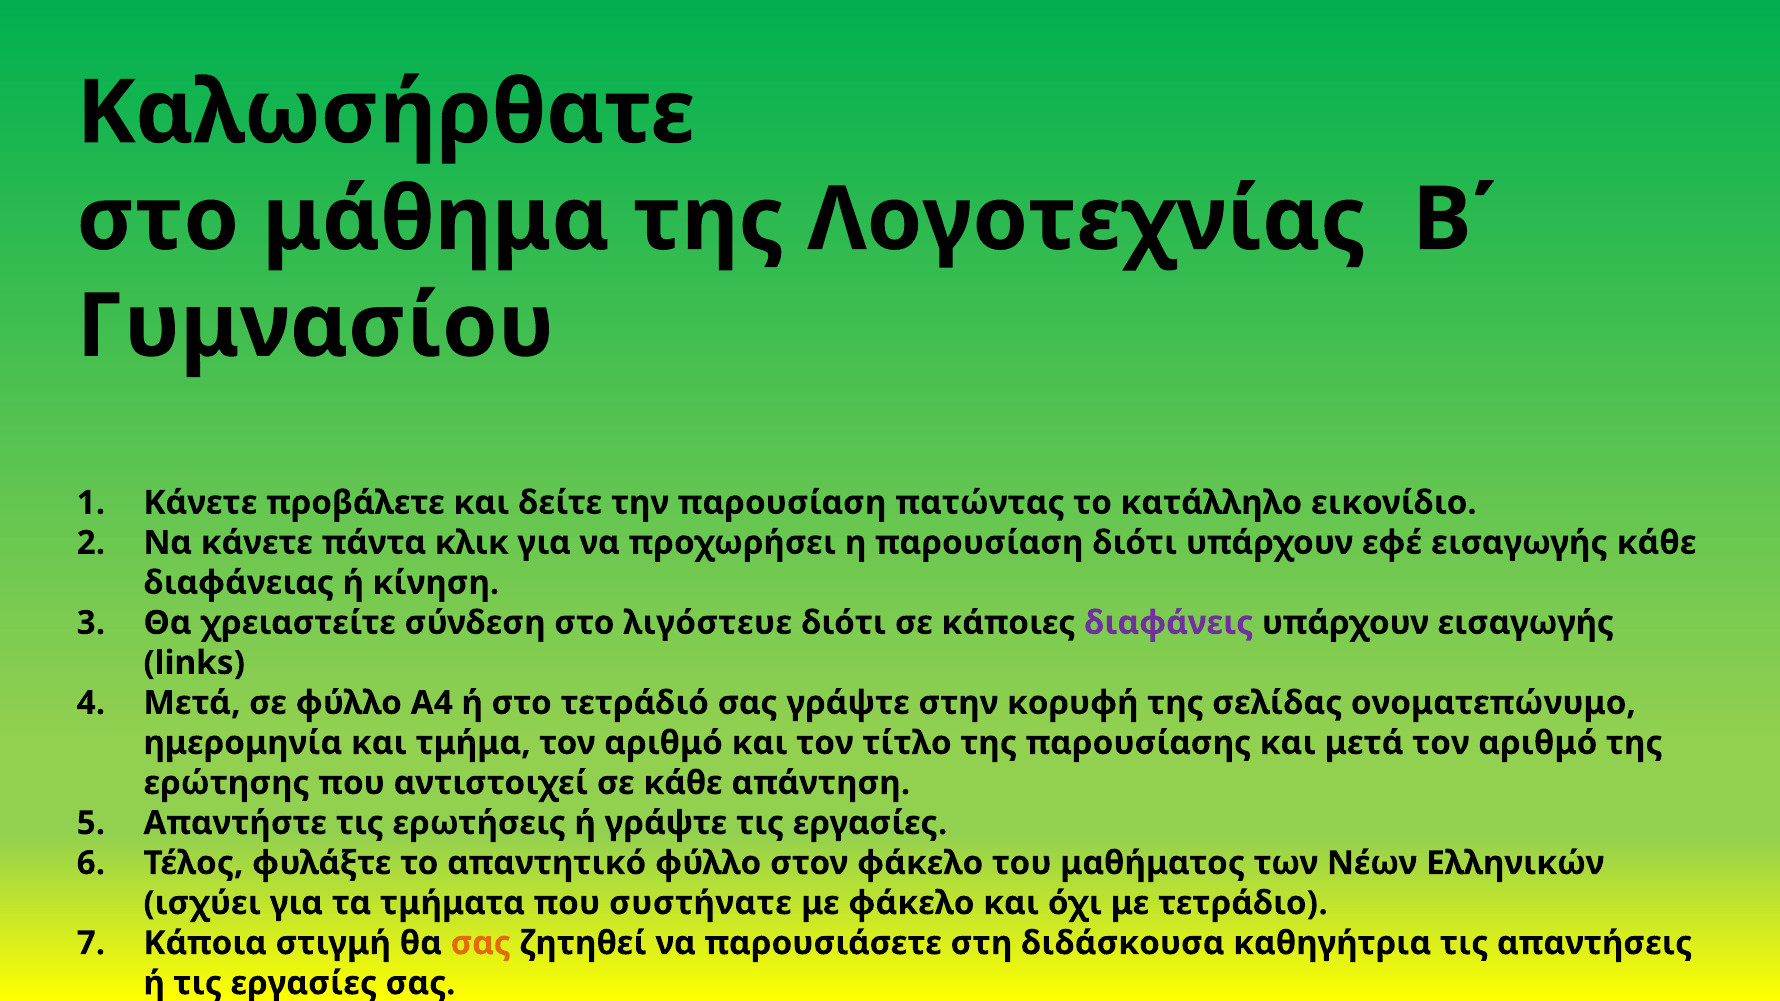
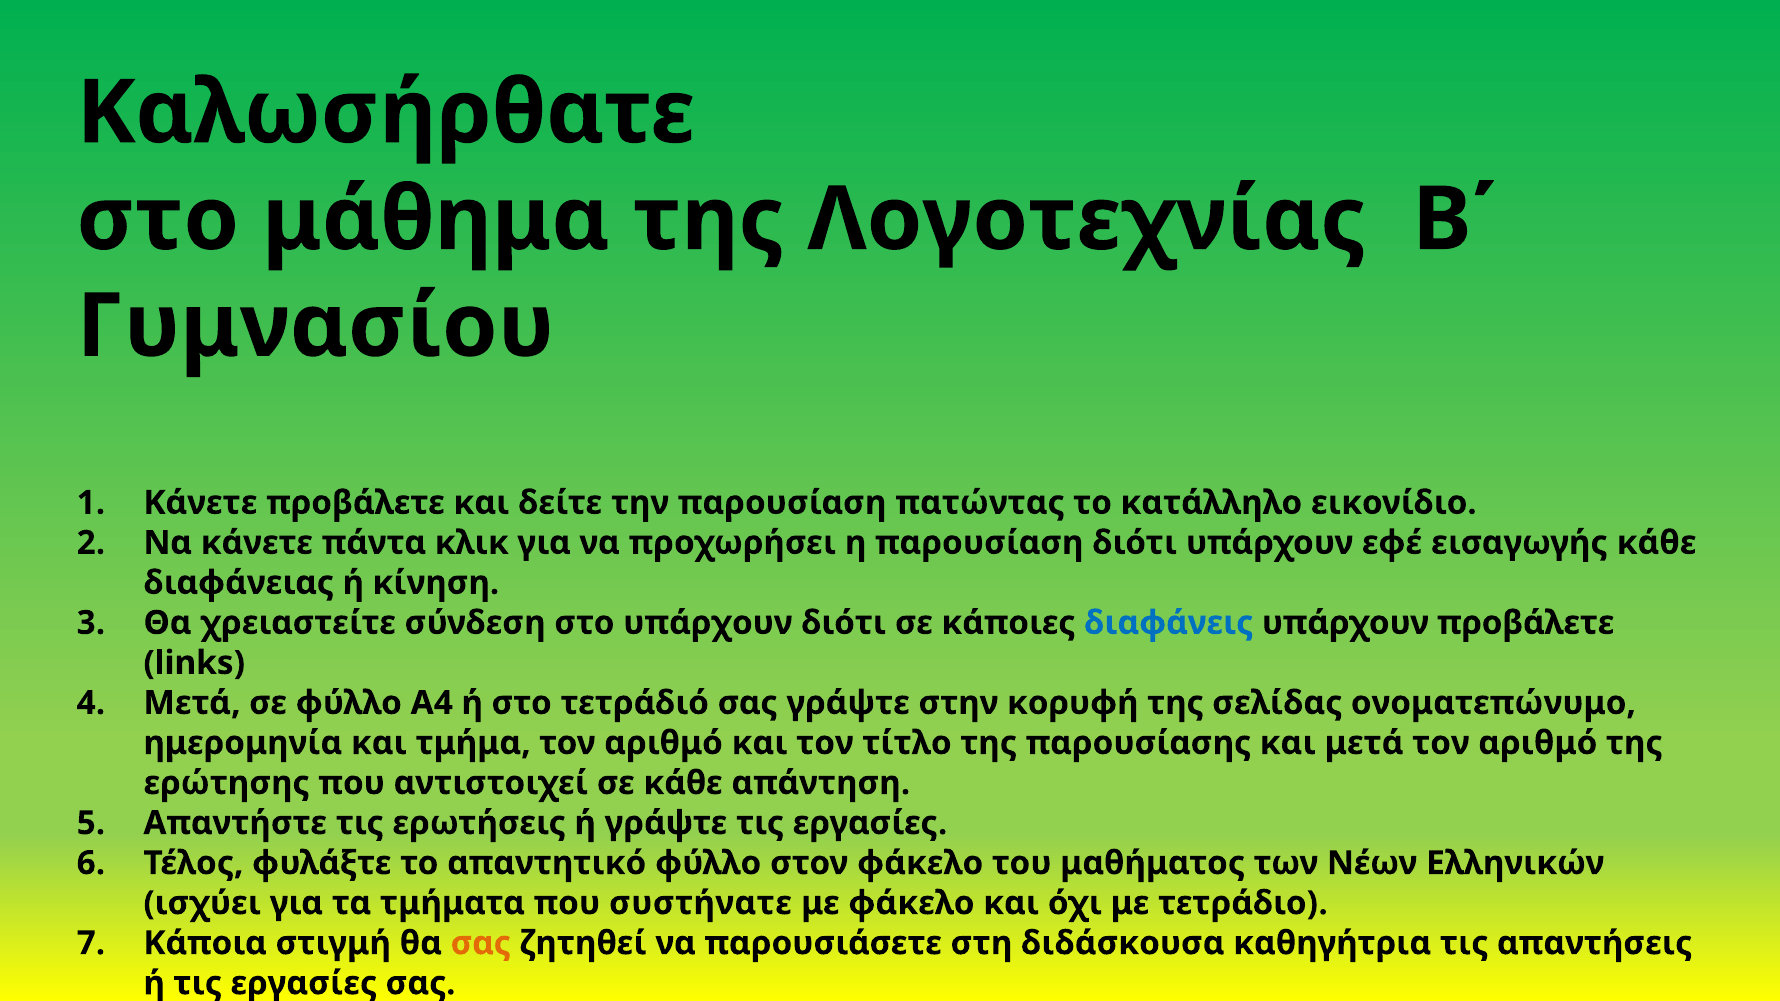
στο λιγόστευε: λιγόστευε -> υπάρχουν
διαφάνεις colour: purple -> blue
υπάρχουν εισαγωγής: εισαγωγής -> προβάλετε
